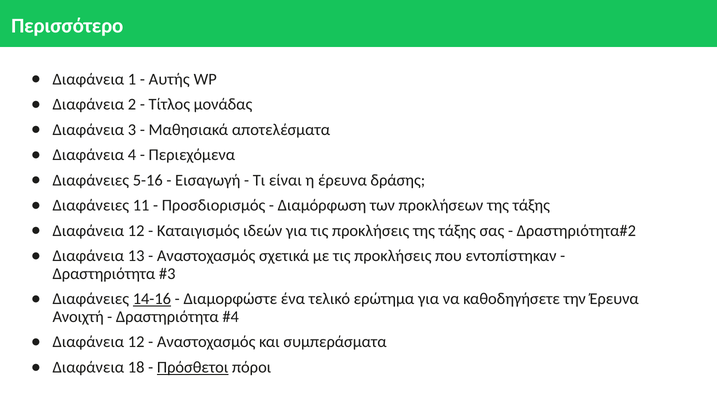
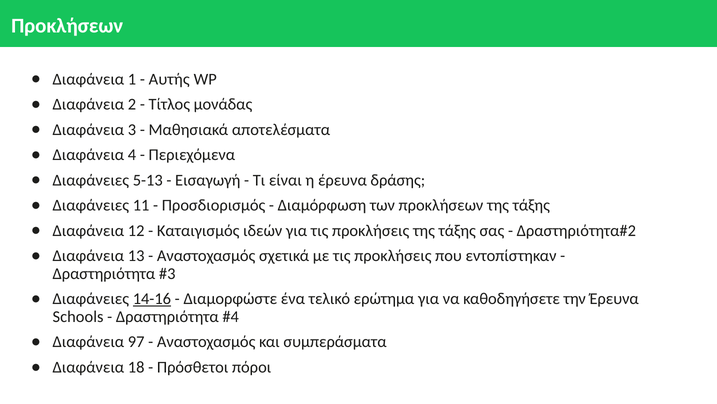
Περισσότερο at (67, 26): Περισσότερο -> Προκλήσεων
5-16: 5-16 -> 5-13
Ανοιχτή: Ανοιχτή -> Schools
12 at (136, 341): 12 -> 97
Πρόσθετοι underline: present -> none
